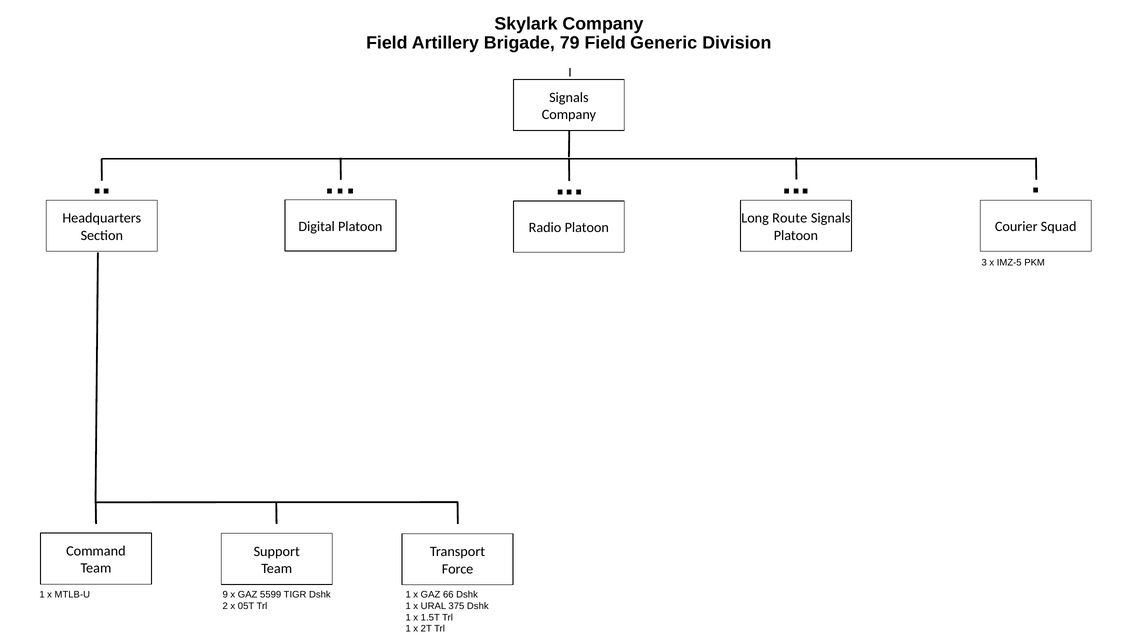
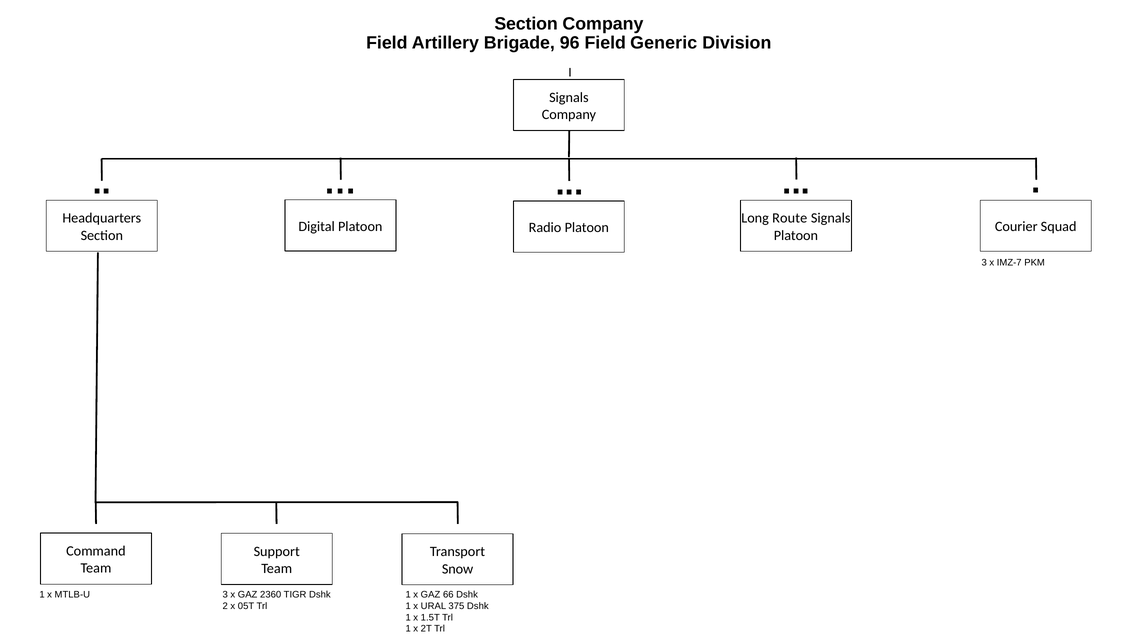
Skylark at (526, 24): Skylark -> Section
79: 79 -> 96
IMZ-5: IMZ-5 -> IMZ-7
Force: Force -> Snow
MTLB-U 9: 9 -> 3
5599: 5599 -> 2360
